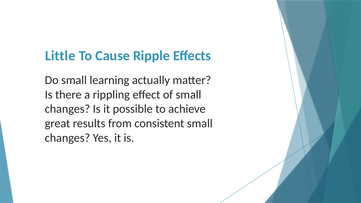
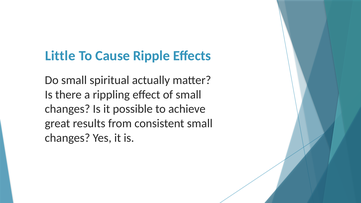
learning: learning -> spiritual
